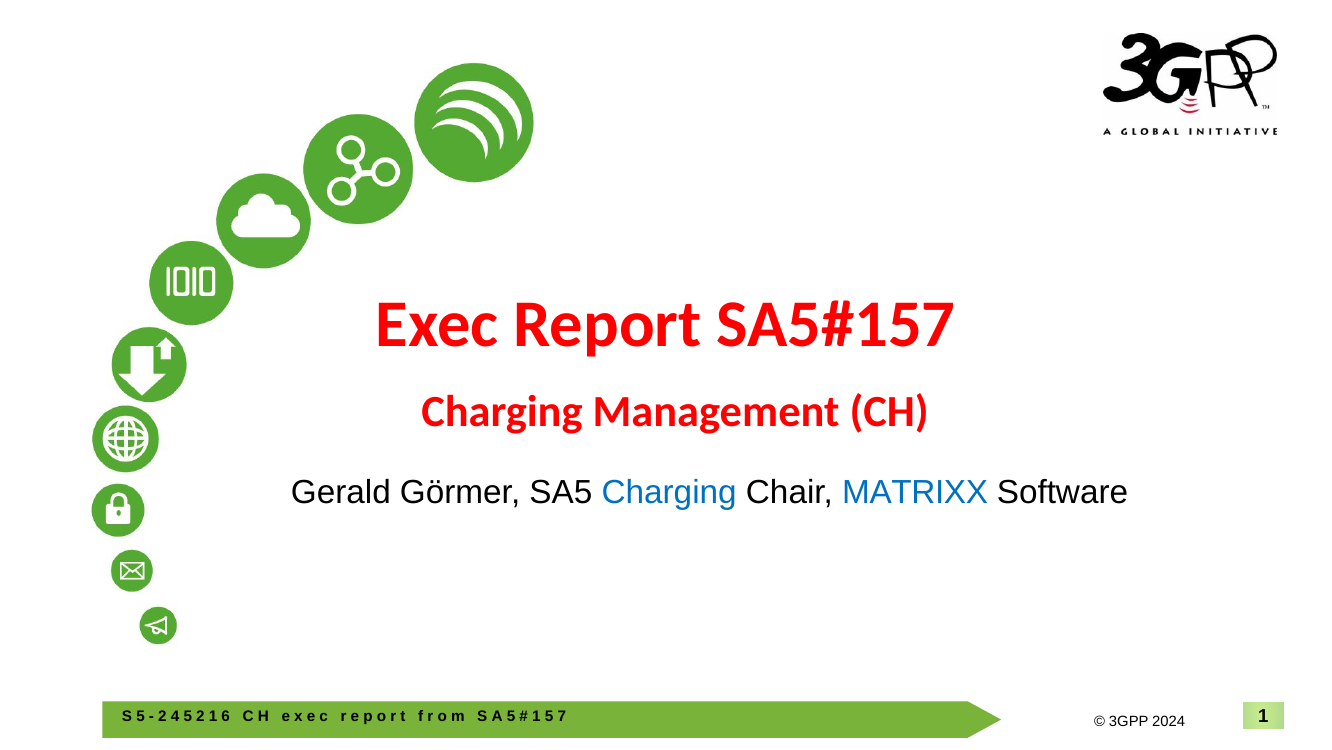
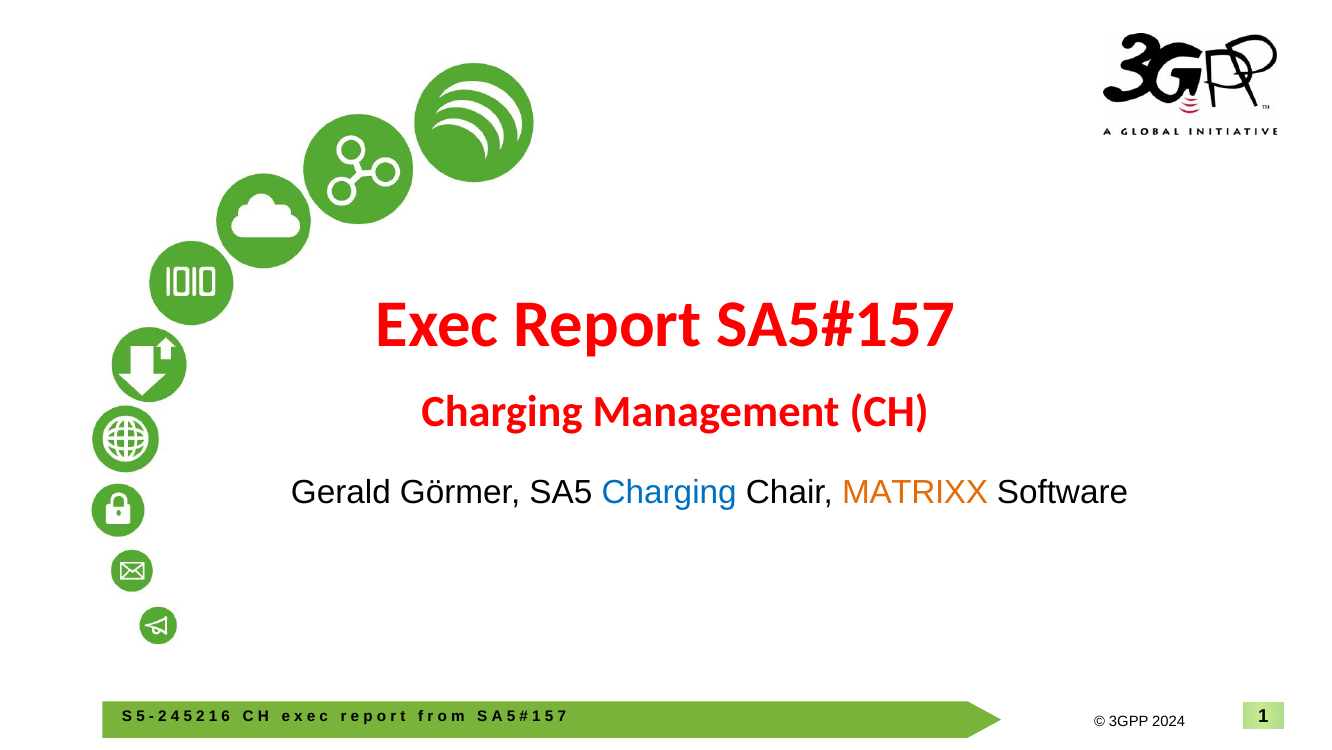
MATRIXX colour: blue -> orange
